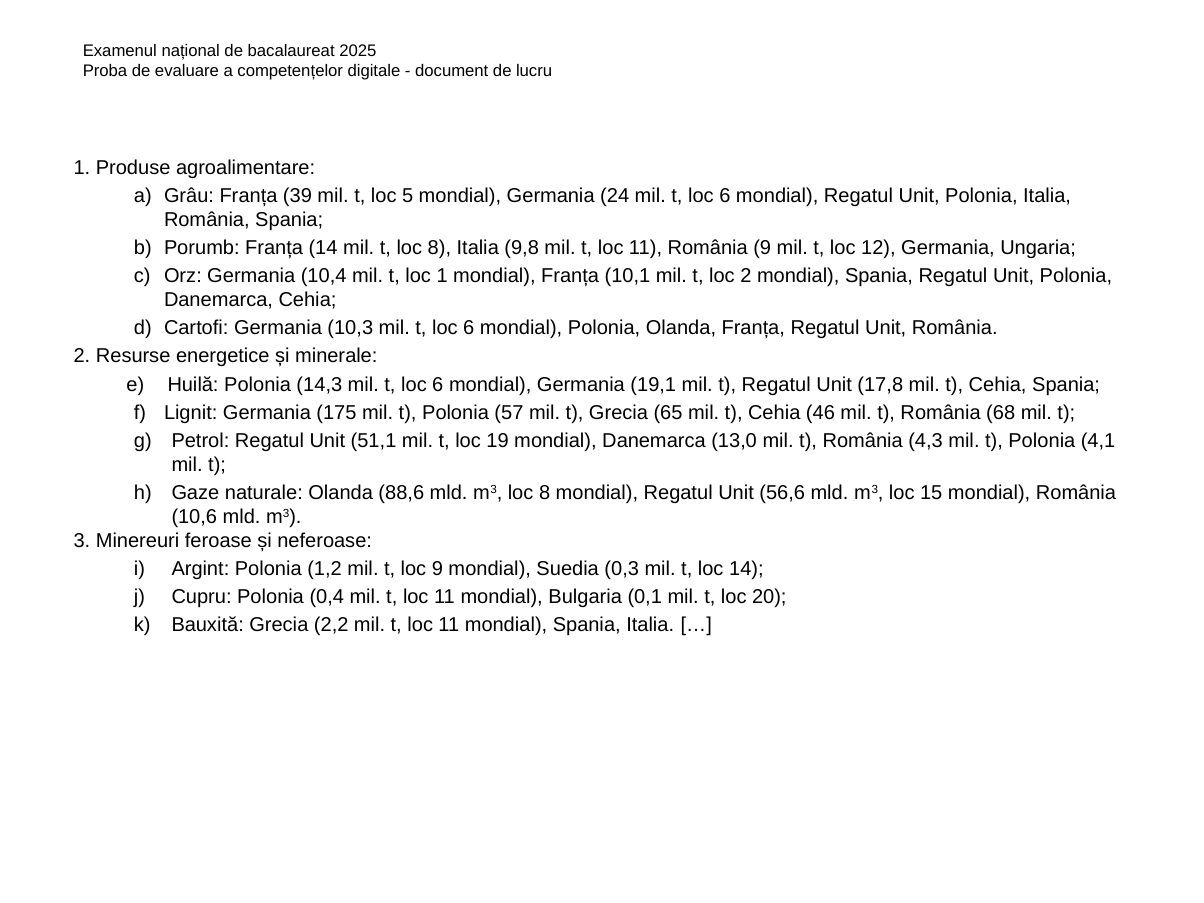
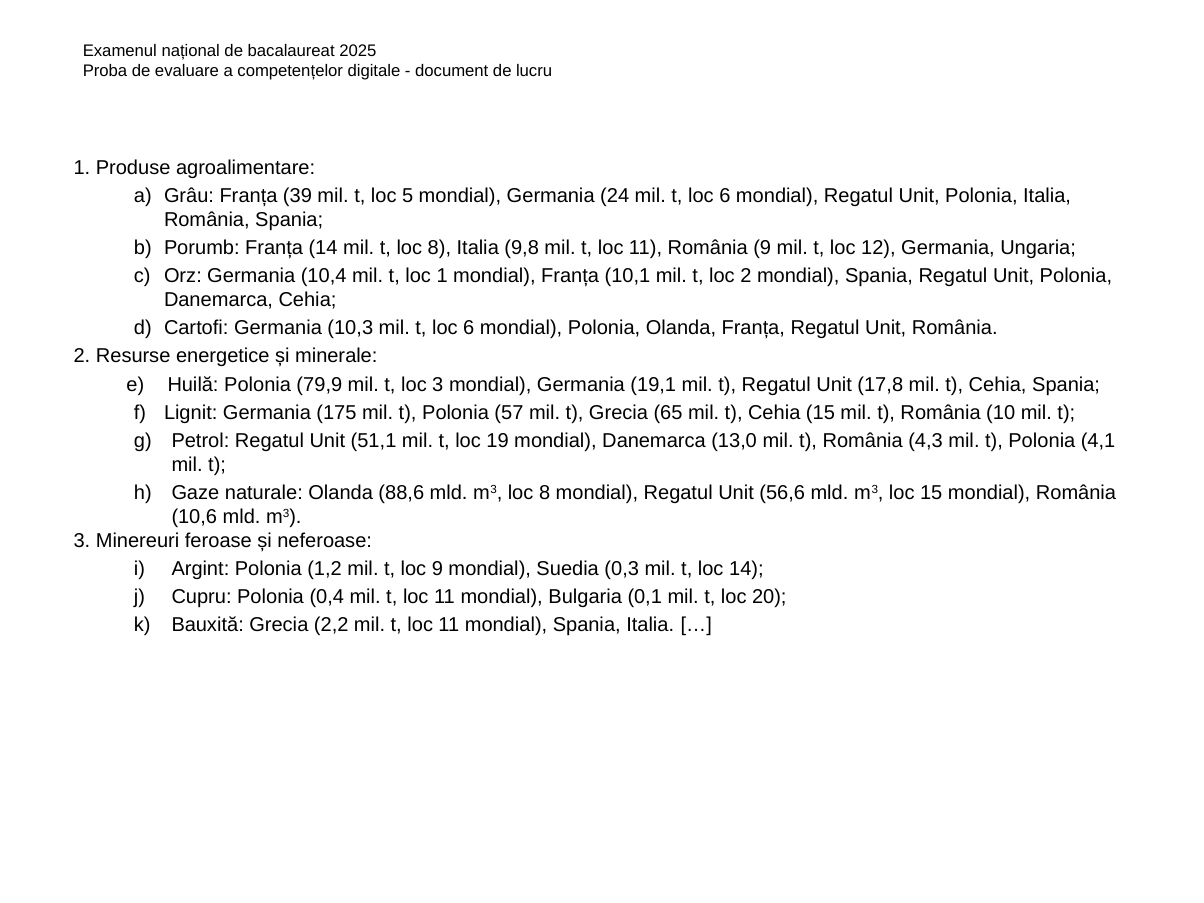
14,3: 14,3 -> 79,9
6 at (438, 384): 6 -> 3
Cehia 46: 46 -> 15
68: 68 -> 10
